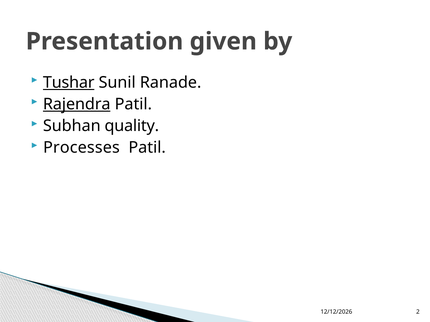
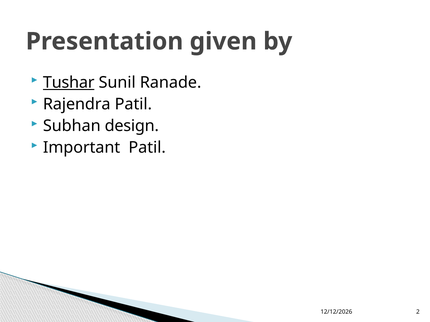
Rajendra underline: present -> none
quality: quality -> design
Processes: Processes -> Important
